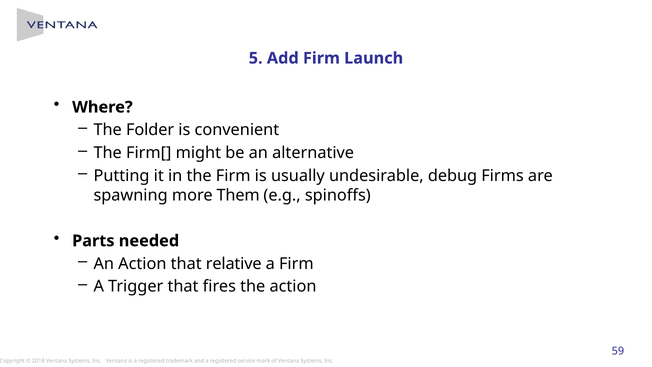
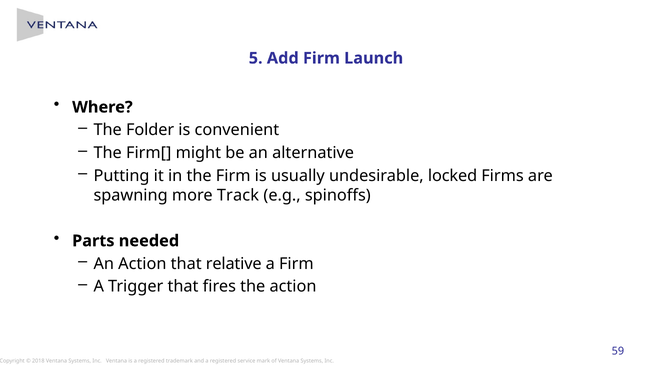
debug: debug -> locked
Them: Them -> Track
